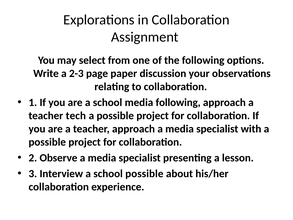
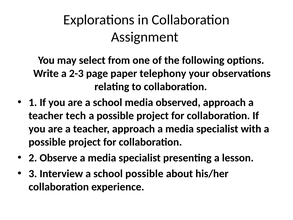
discussion: discussion -> telephony
media following: following -> observed
